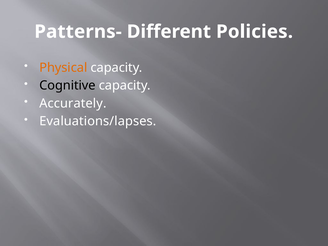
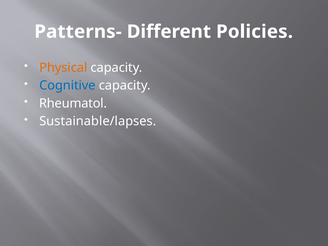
Cognitive colour: black -> blue
Accurately: Accurately -> Rheumatol
Evaluations/lapses: Evaluations/lapses -> Sustainable/lapses
